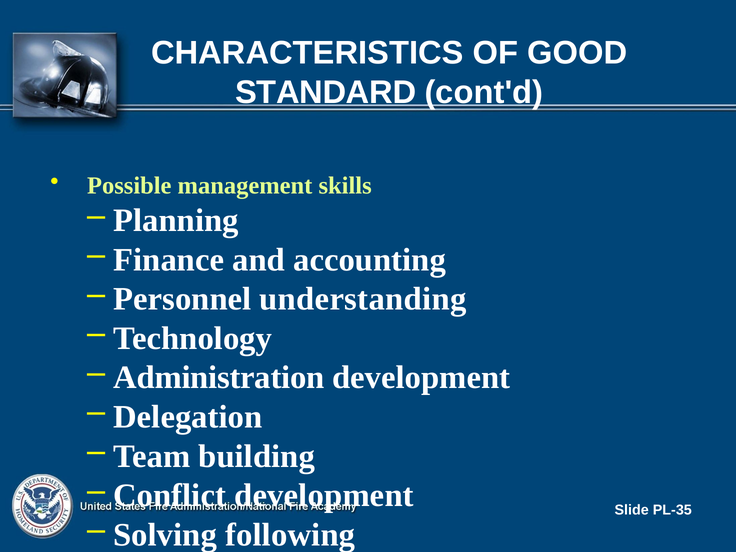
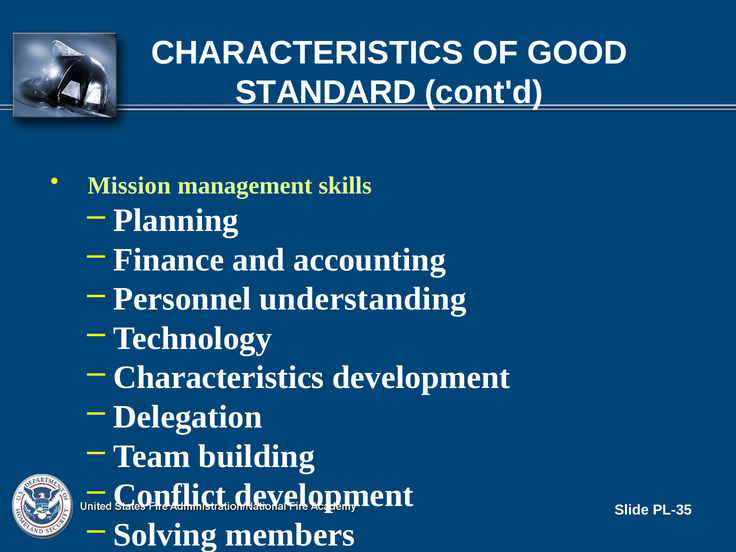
Possible: Possible -> Mission
Administration at (219, 378): Administration -> Characteristics
following: following -> members
